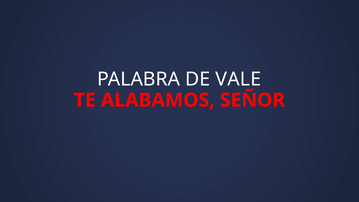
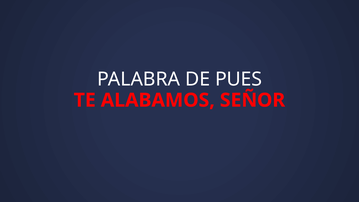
VALE: VALE -> PUES
